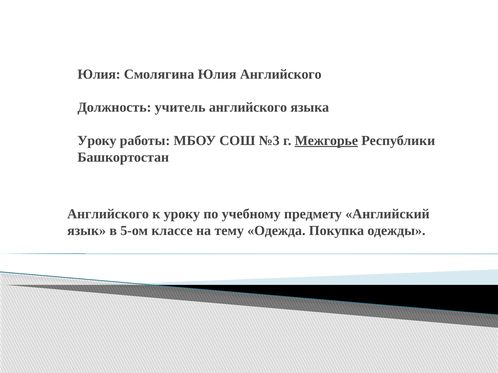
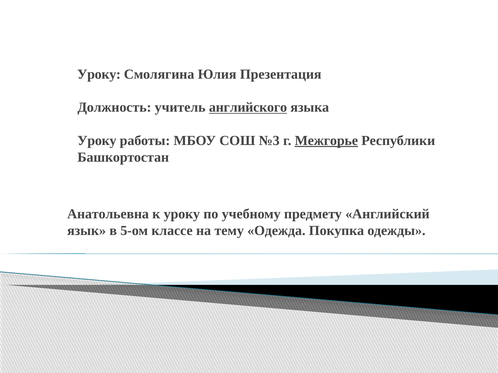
Юлия at (99, 74): Юлия -> Уроку
Юлия Английского: Английского -> Презентация
английского at (248, 107) underline: none -> present
Английского at (108, 214): Английского -> Анатольевна
